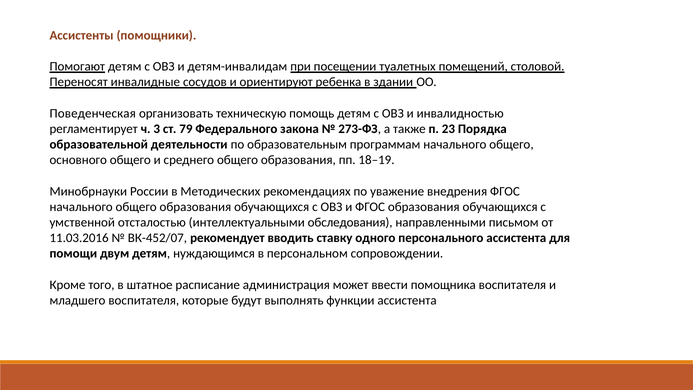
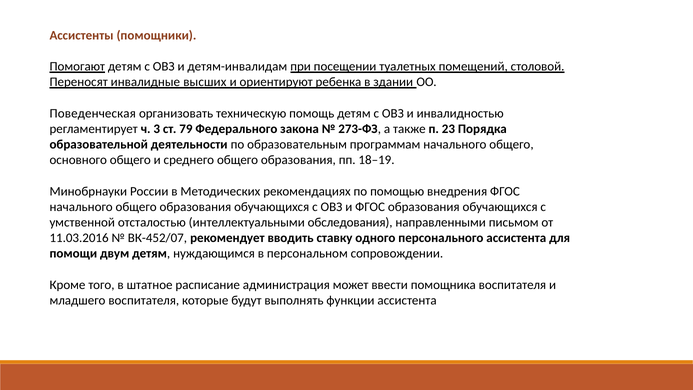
сосудов: сосудов -> высших
уважение: уважение -> помощью
